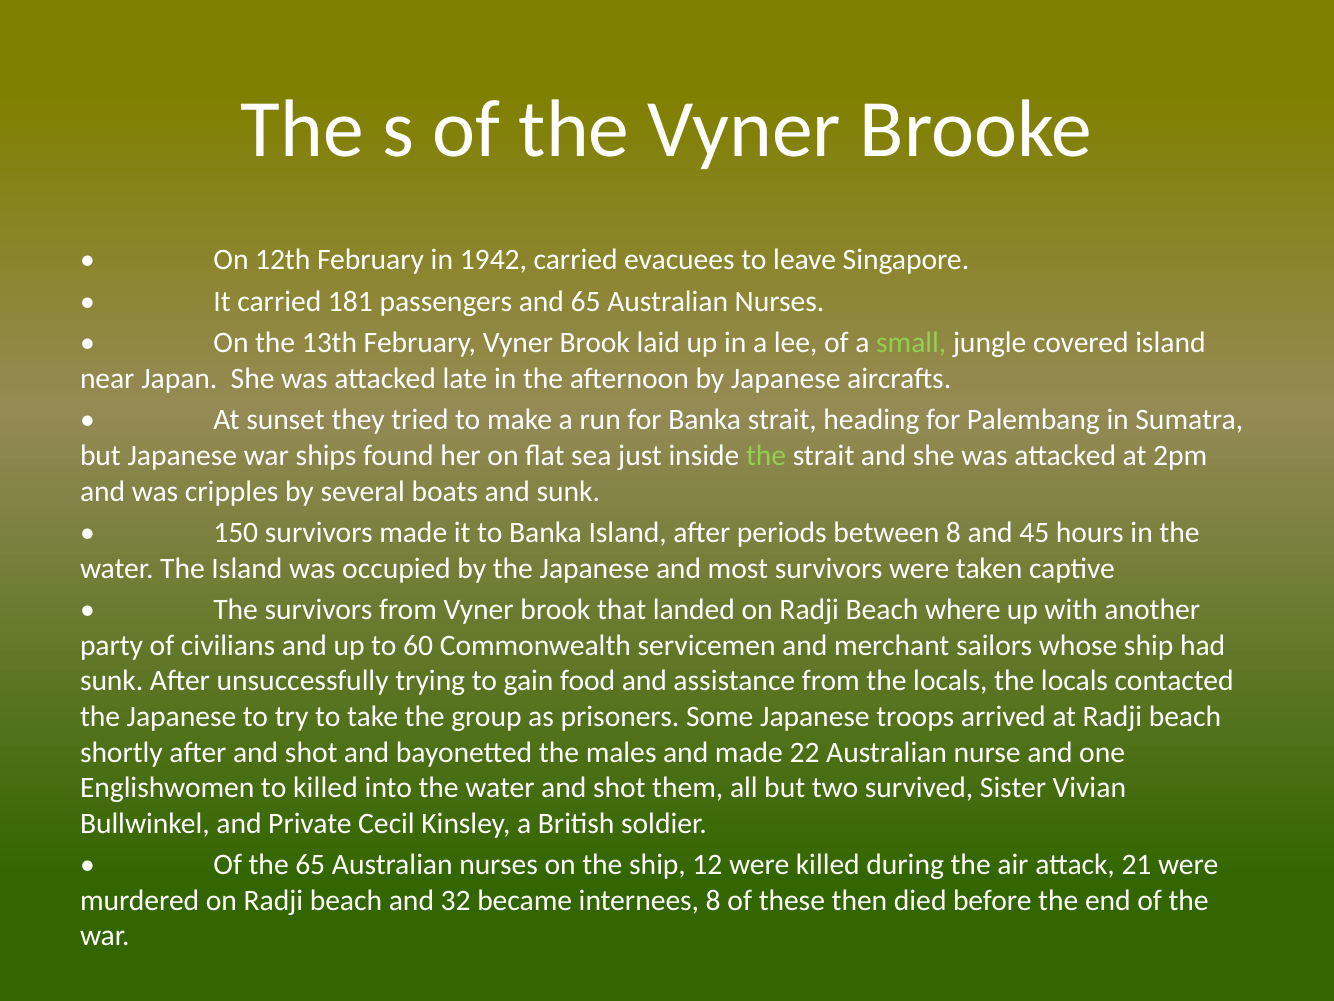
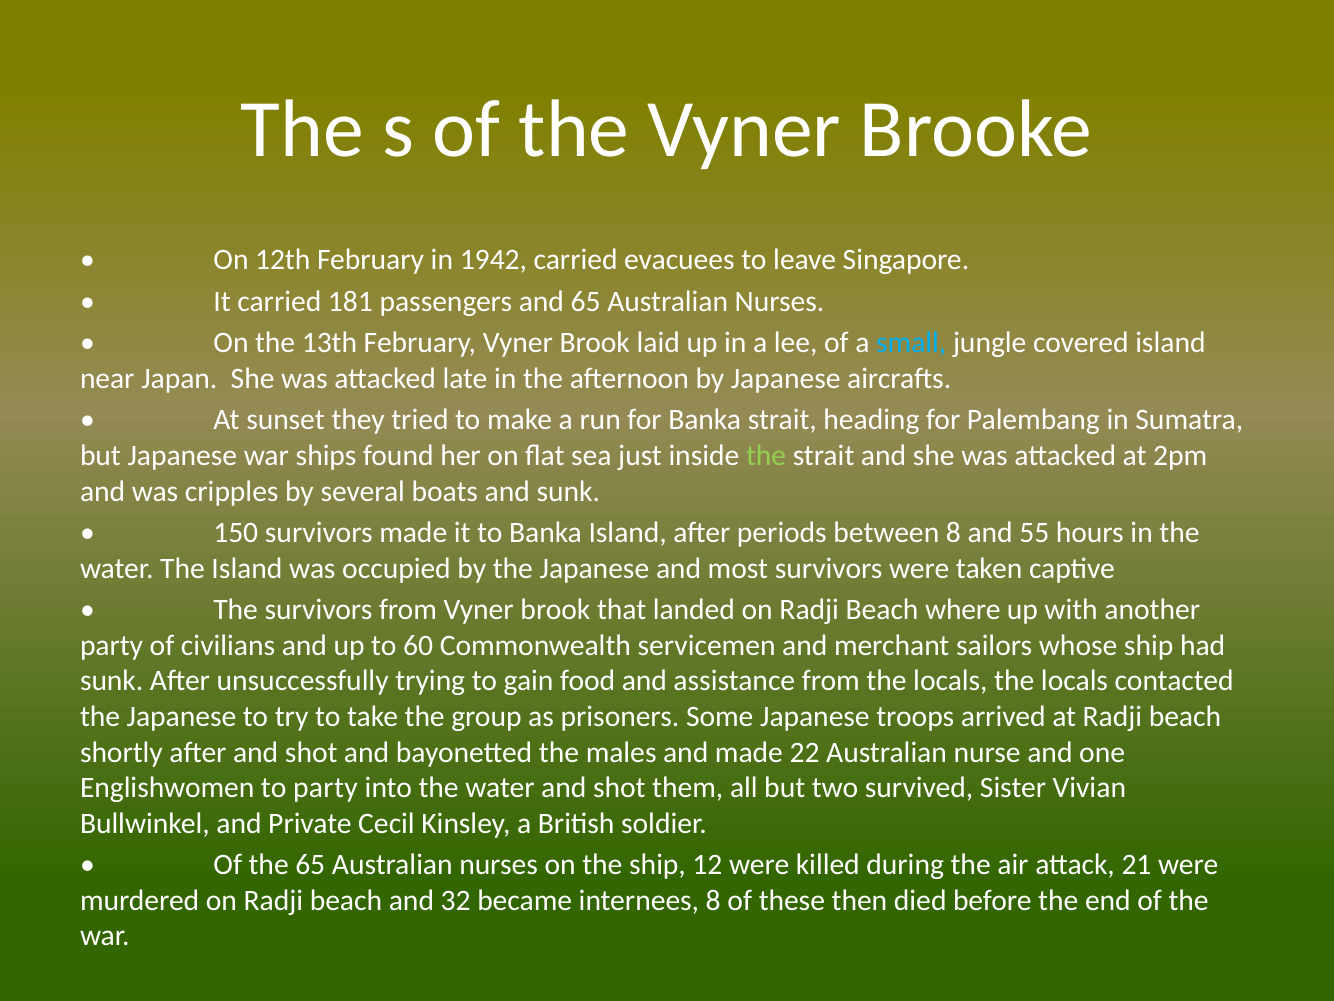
small colour: light green -> light blue
45: 45 -> 55
to killed: killed -> party
